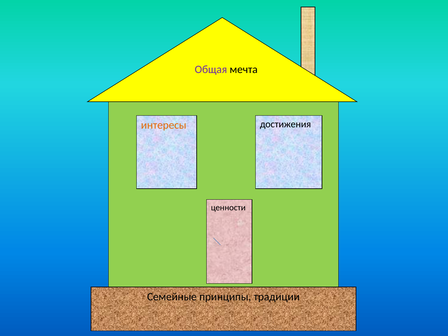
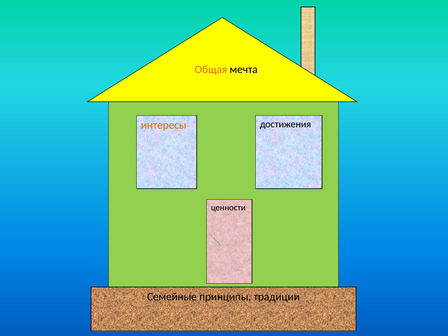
Общая colour: purple -> orange
